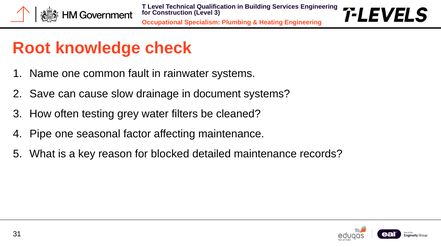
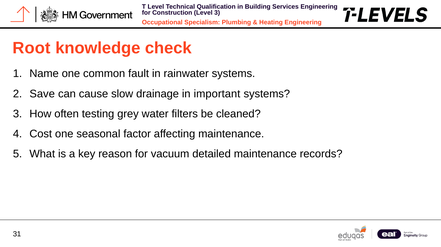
document: document -> important
Pipe: Pipe -> Cost
blocked: blocked -> vacuum
